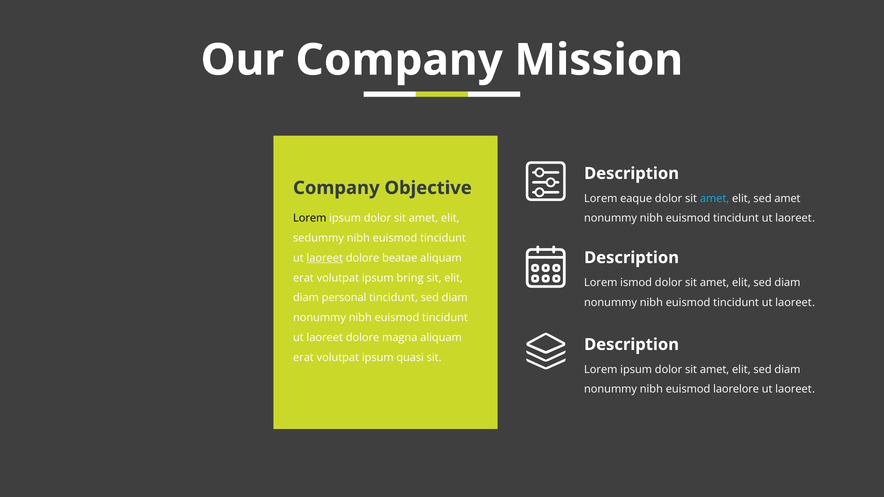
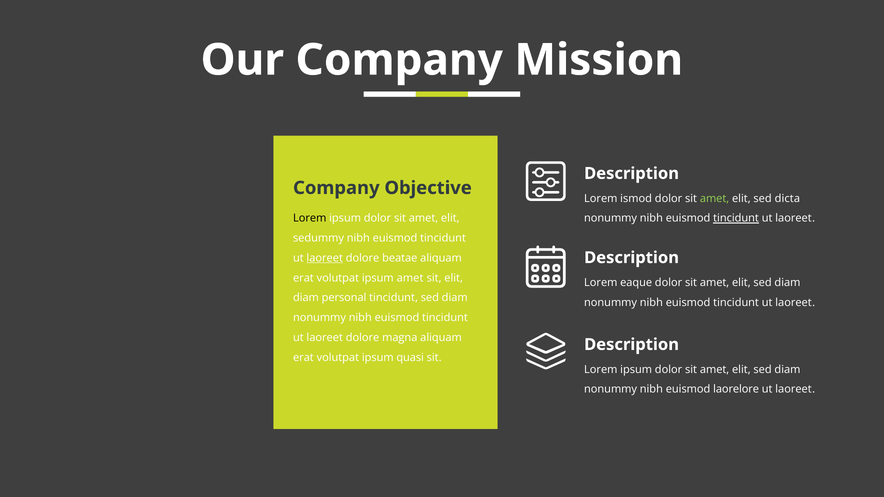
eaque: eaque -> ismod
amet at (715, 198) colour: light blue -> light green
sed amet: amet -> dicta
tincidunt at (736, 218) underline: none -> present
ipsum bring: bring -> amet
ismod: ismod -> eaque
